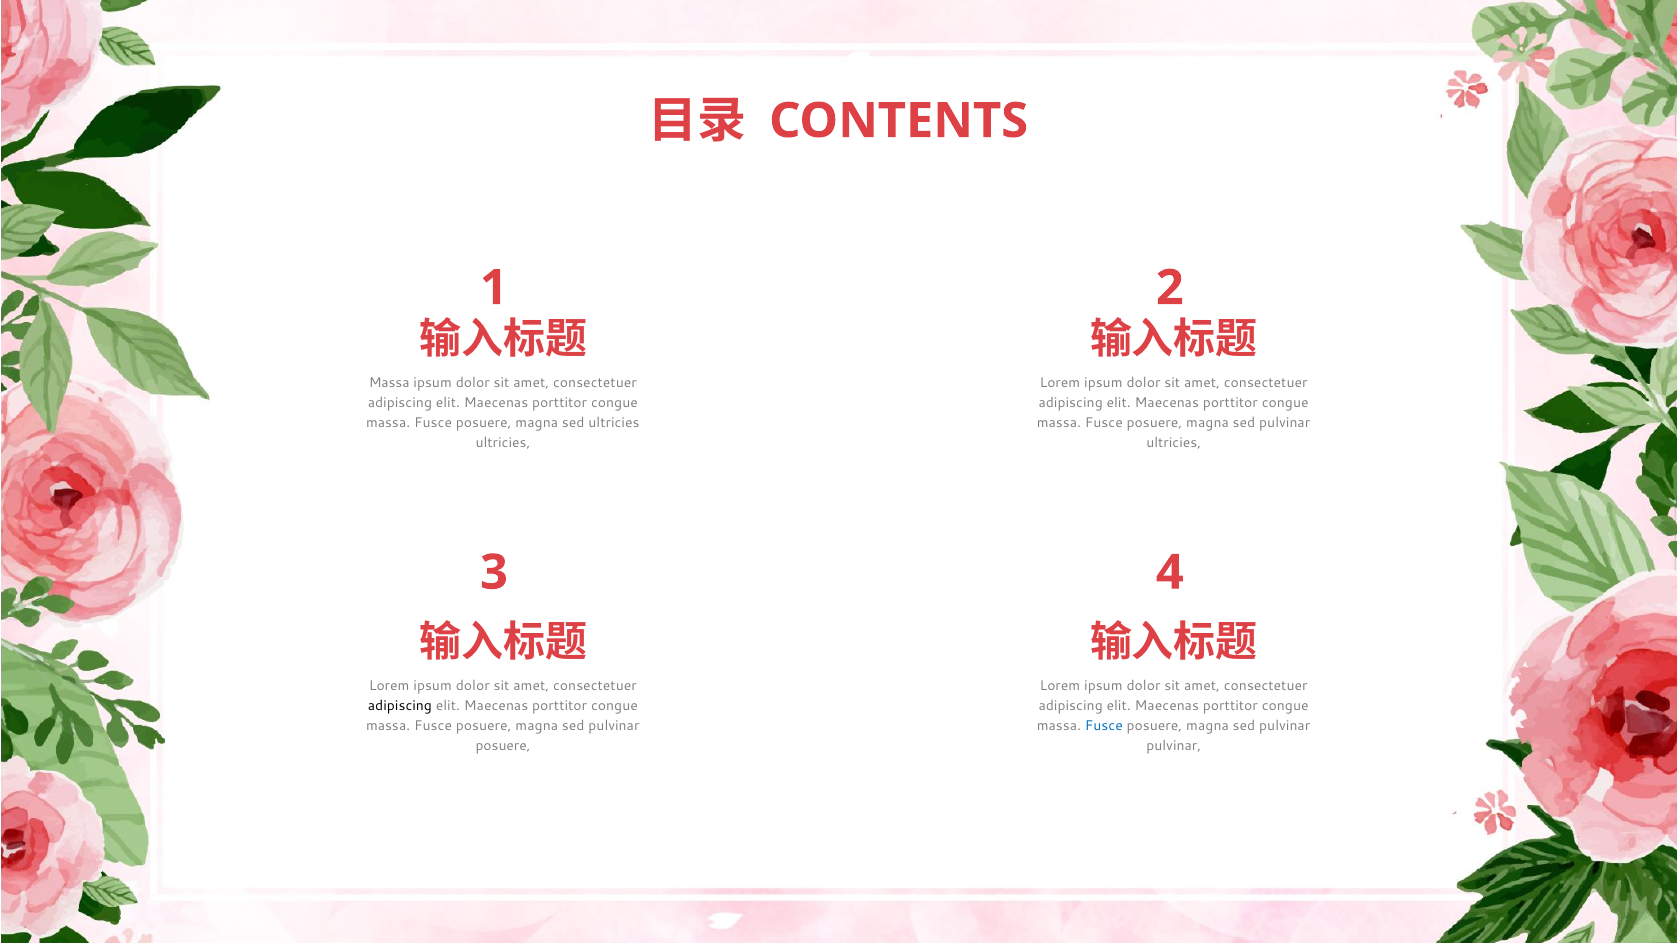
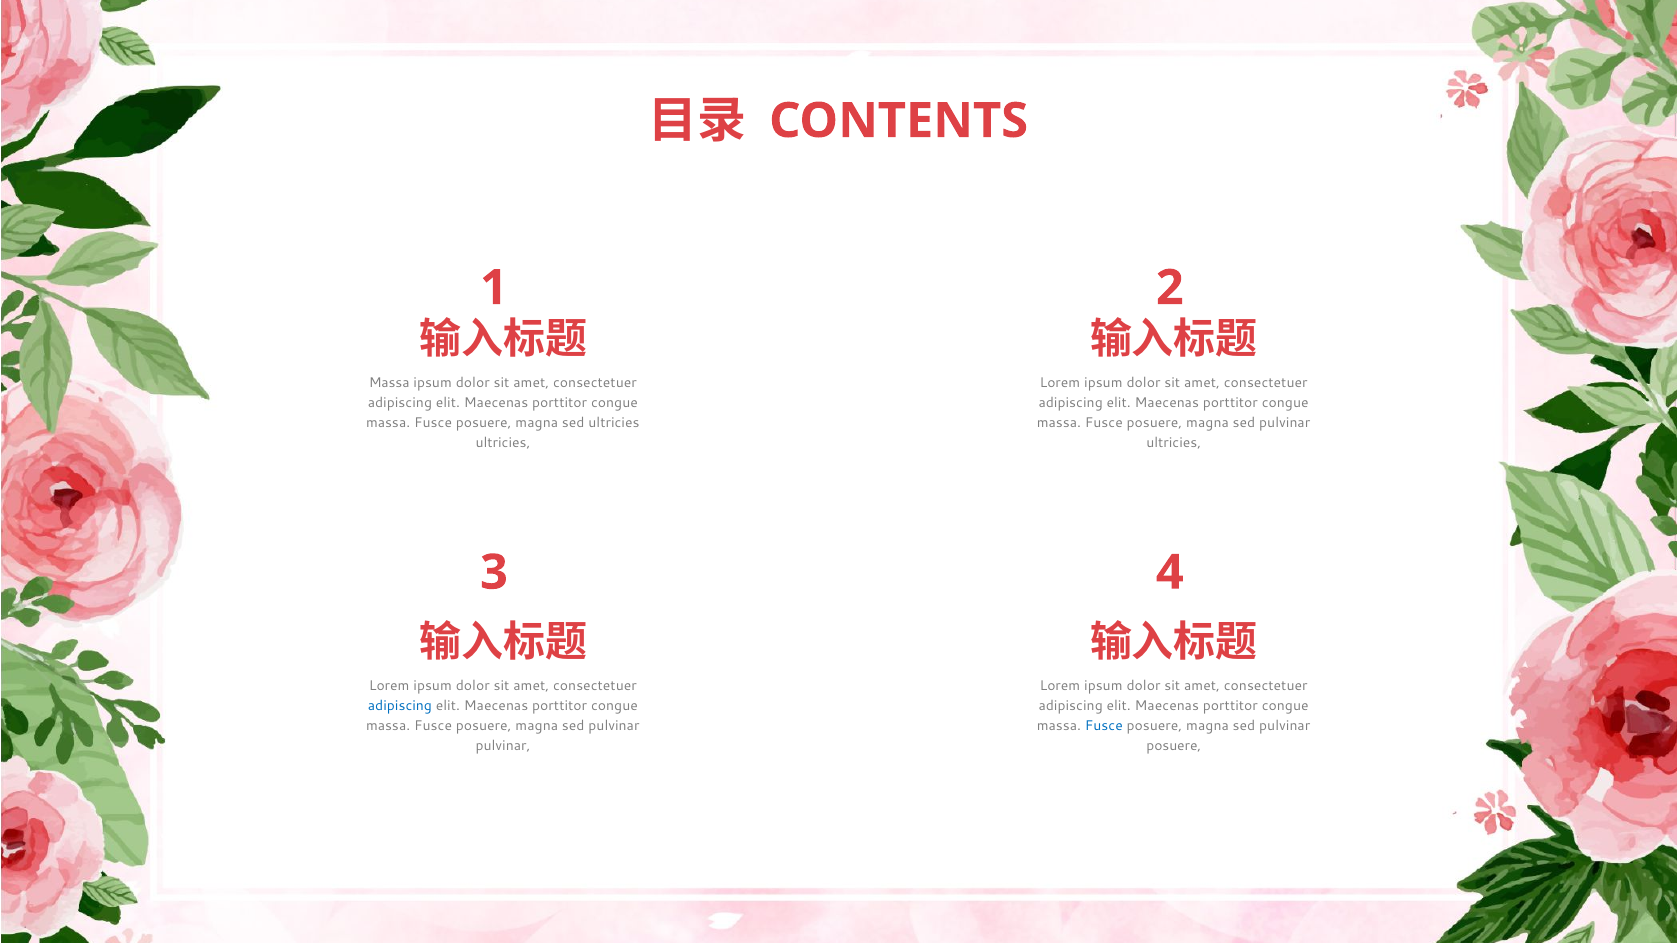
adipiscing at (400, 706) colour: black -> blue
posuere at (503, 746): posuere -> pulvinar
pulvinar at (1174, 746): pulvinar -> posuere
